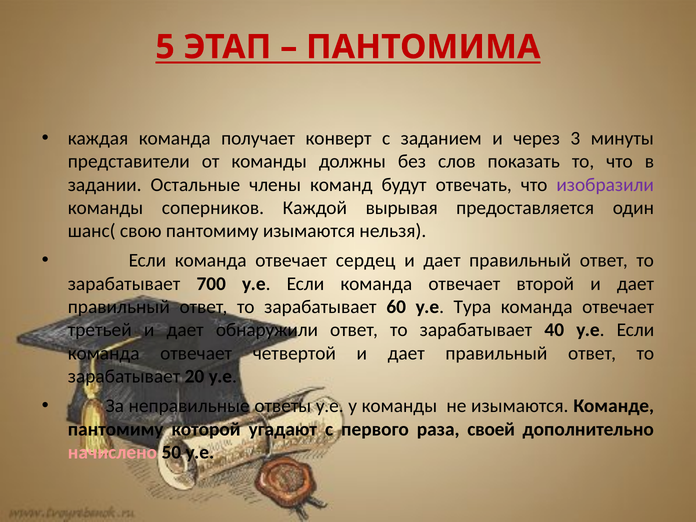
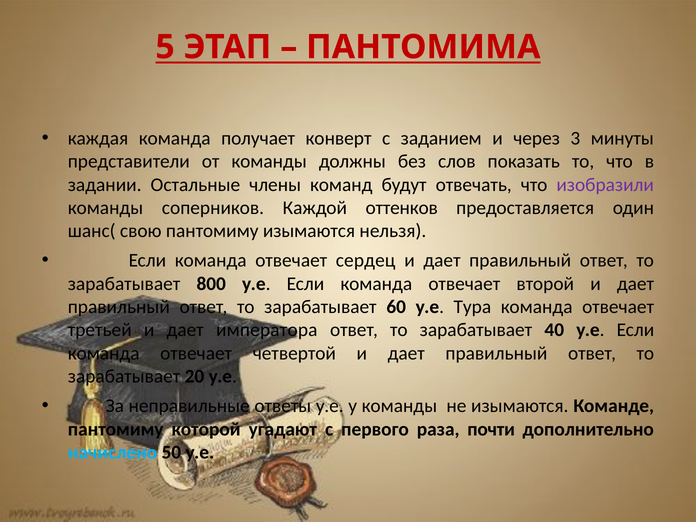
вырывая: вырывая -> оттенков
700: 700 -> 800
обнаружили: обнаружили -> императора
своей: своей -> почти
начислено colour: pink -> light blue
